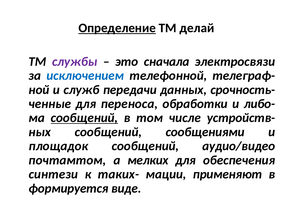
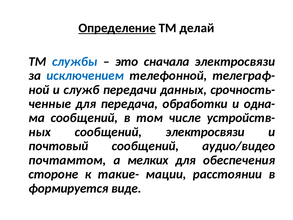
службы colour: purple -> blue
переноса: переноса -> передача
либо-: либо- -> одна-
сообщений at (84, 118) underline: present -> none
сообщений сообщениями: сообщениями -> электросвязи
площадок: площадок -> почтовый
синтези: синтези -> стороне
таких-: таких- -> такие-
применяют: применяют -> расстоянии
